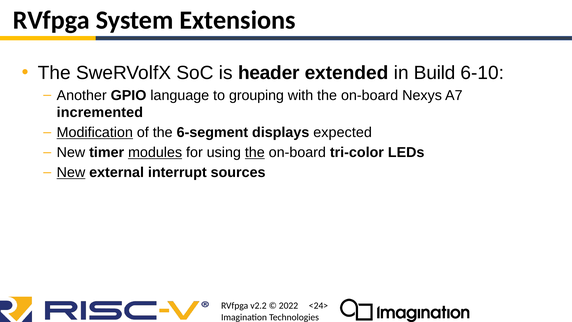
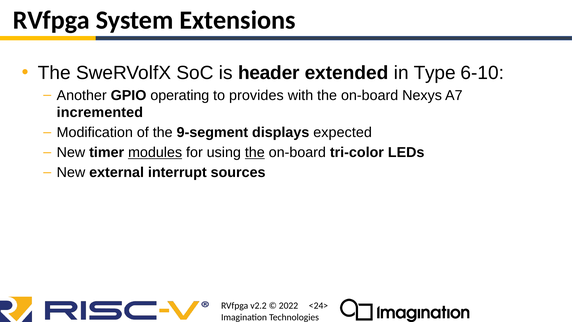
Build: Build -> Type
language: language -> operating
grouping: grouping -> provides
Modification underline: present -> none
6-segment: 6-segment -> 9-segment
New at (71, 172) underline: present -> none
